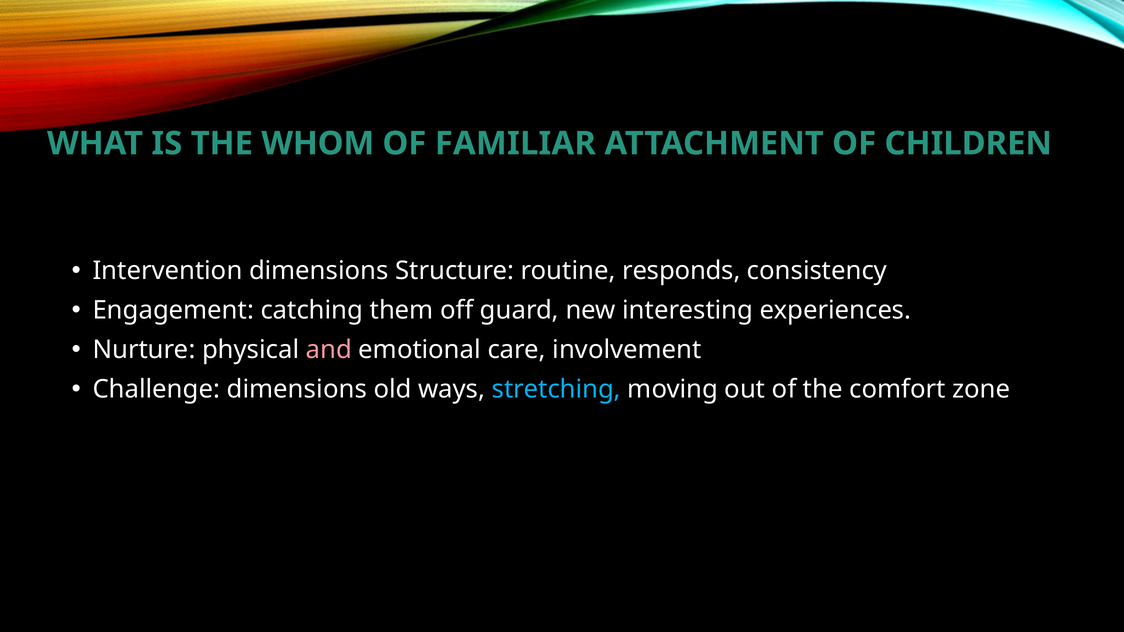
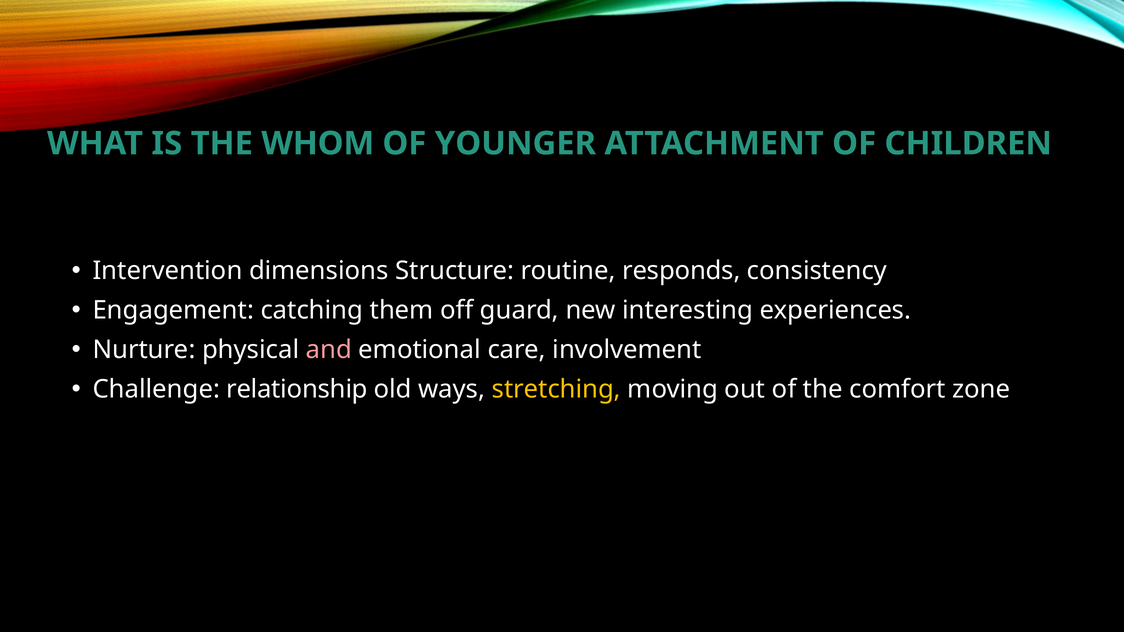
FAMILIAR: FAMILIAR -> YOUNGER
Challenge dimensions: dimensions -> relationship
stretching colour: light blue -> yellow
